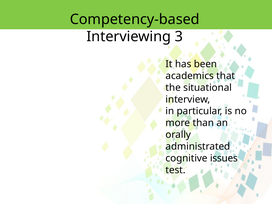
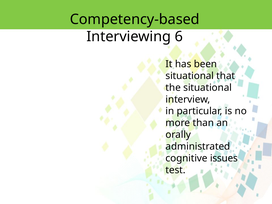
3: 3 -> 6
academics at (190, 76): academics -> situational
